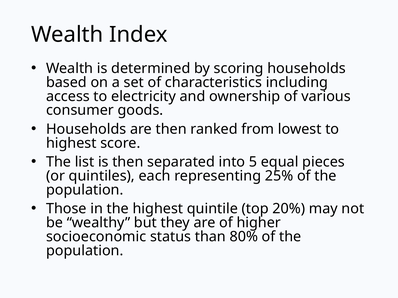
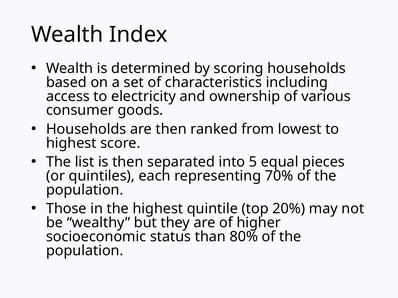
25%: 25% -> 70%
